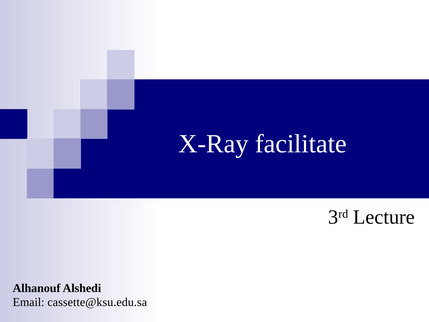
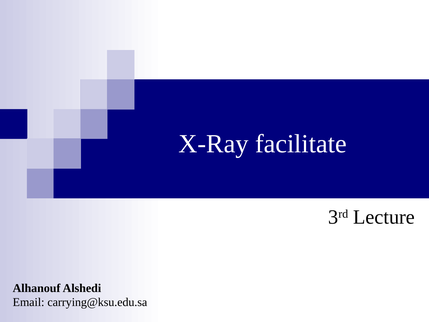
cassette@ksu.edu.sa: cassette@ksu.edu.sa -> carrying@ksu.edu.sa
